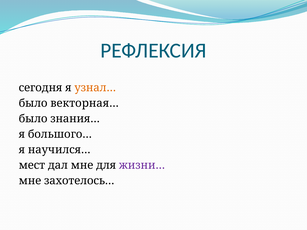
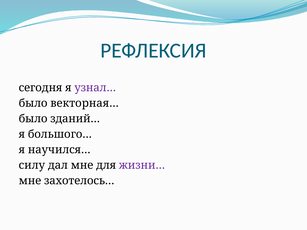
узнал… colour: orange -> purple
знания…: знания… -> зданий…
мест: мест -> силу
